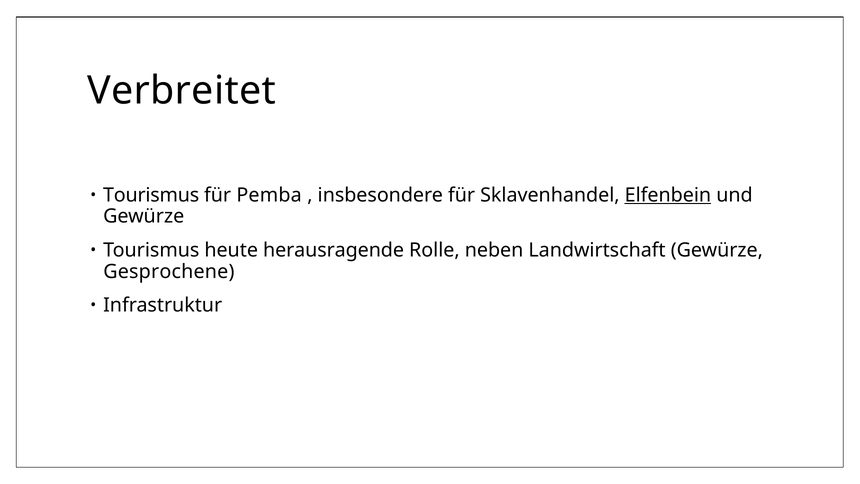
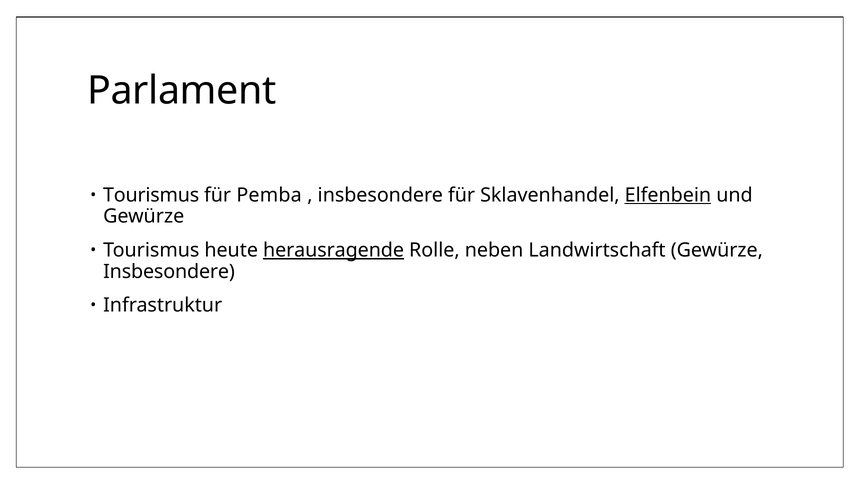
Verbreitet: Verbreitet -> Parlament
herausragende underline: none -> present
Gesprochene at (169, 271): Gesprochene -> Insbesondere
